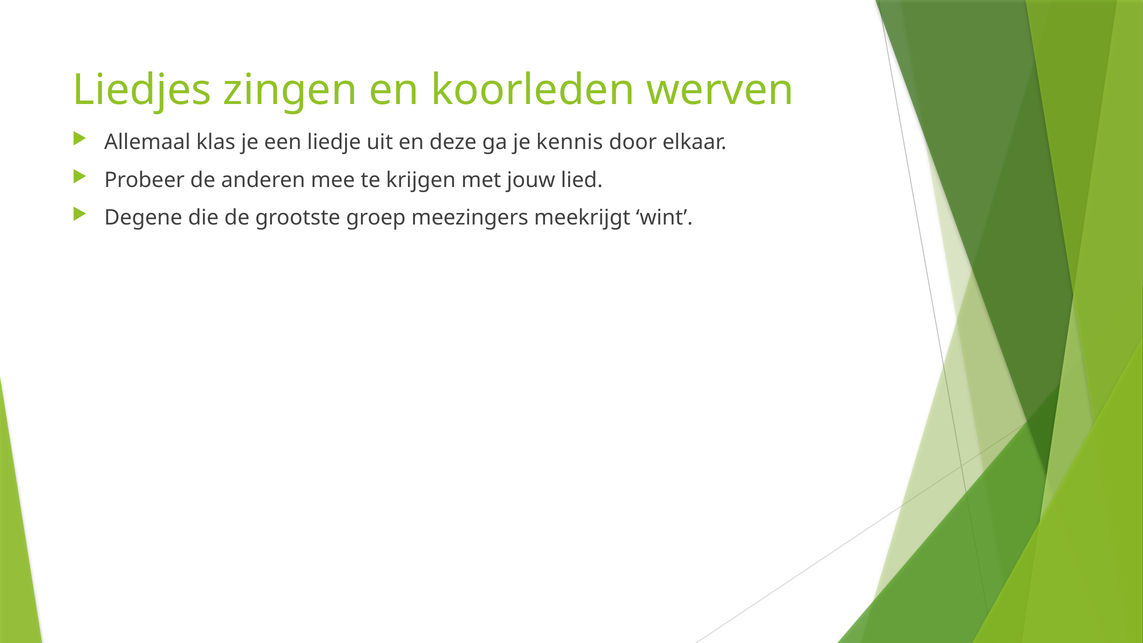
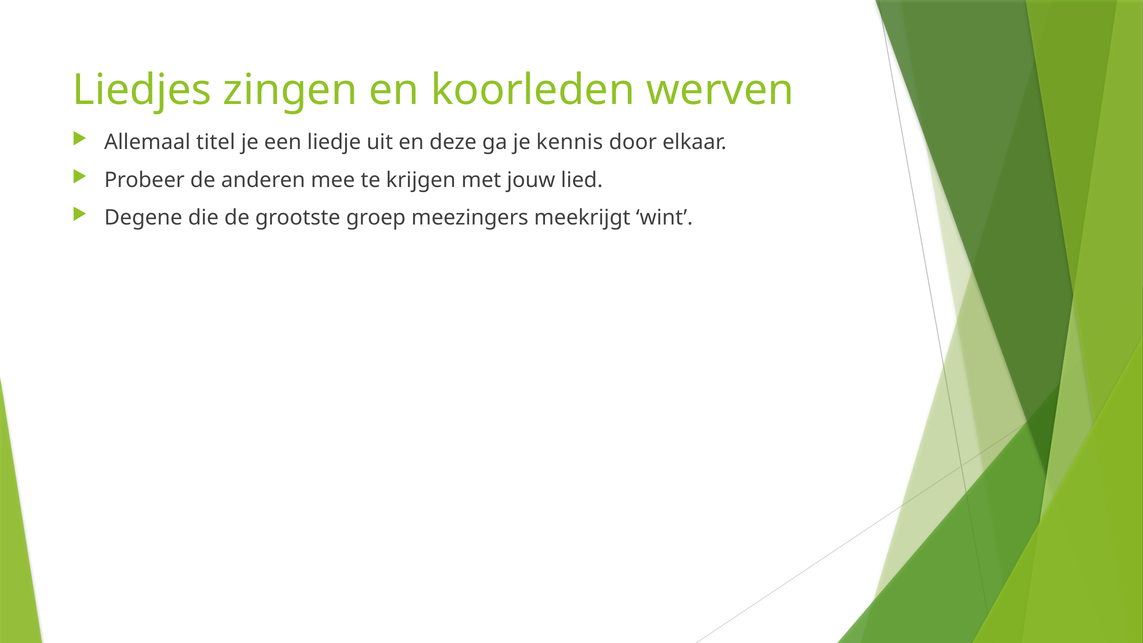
klas: klas -> titel
